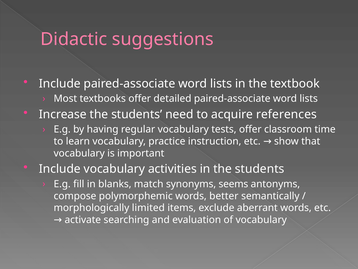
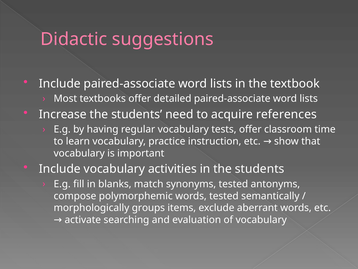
synonyms seems: seems -> tested
words better: better -> tested
limited: limited -> groups
